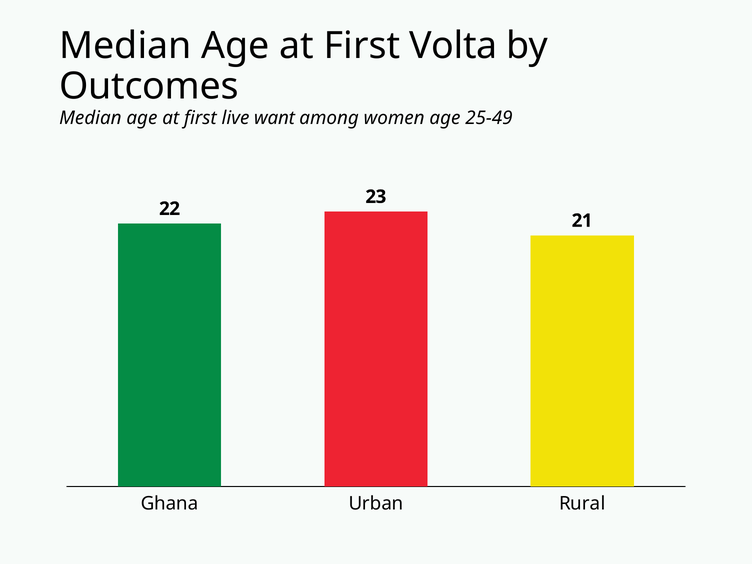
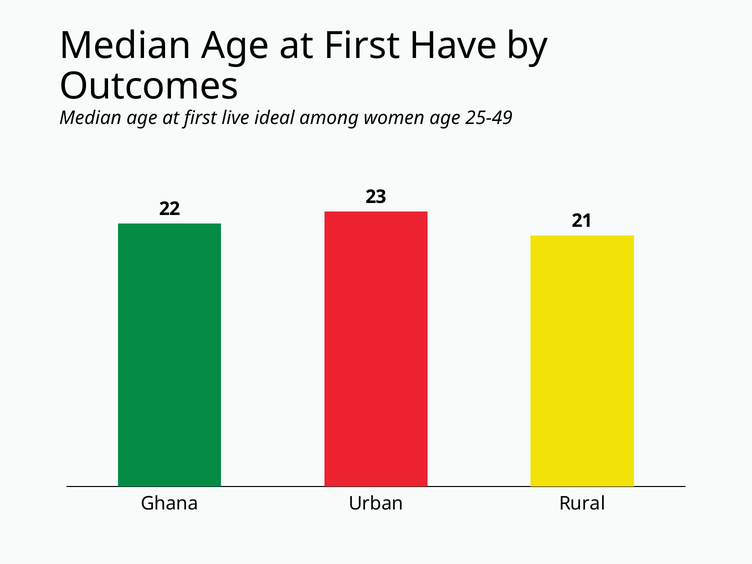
Volta: Volta -> Have
want: want -> ideal
